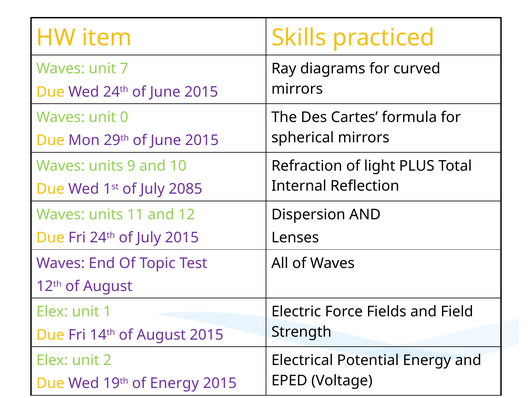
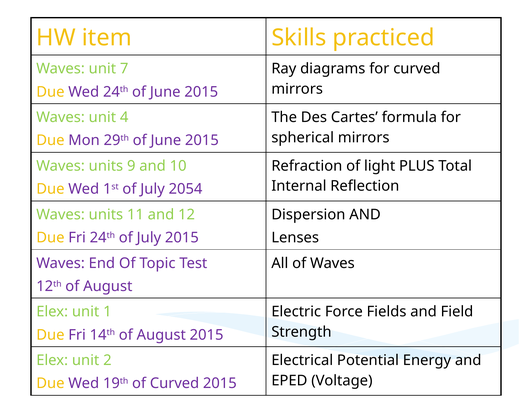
0: 0 -> 4
2085: 2085 -> 2054
of Energy: Energy -> Curved
